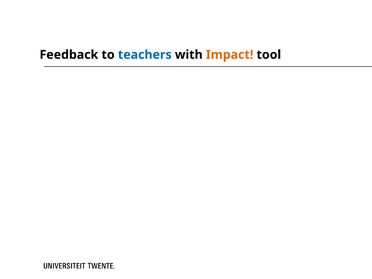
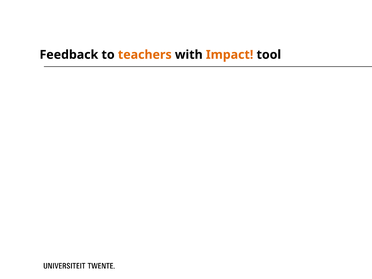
teachers colour: blue -> orange
